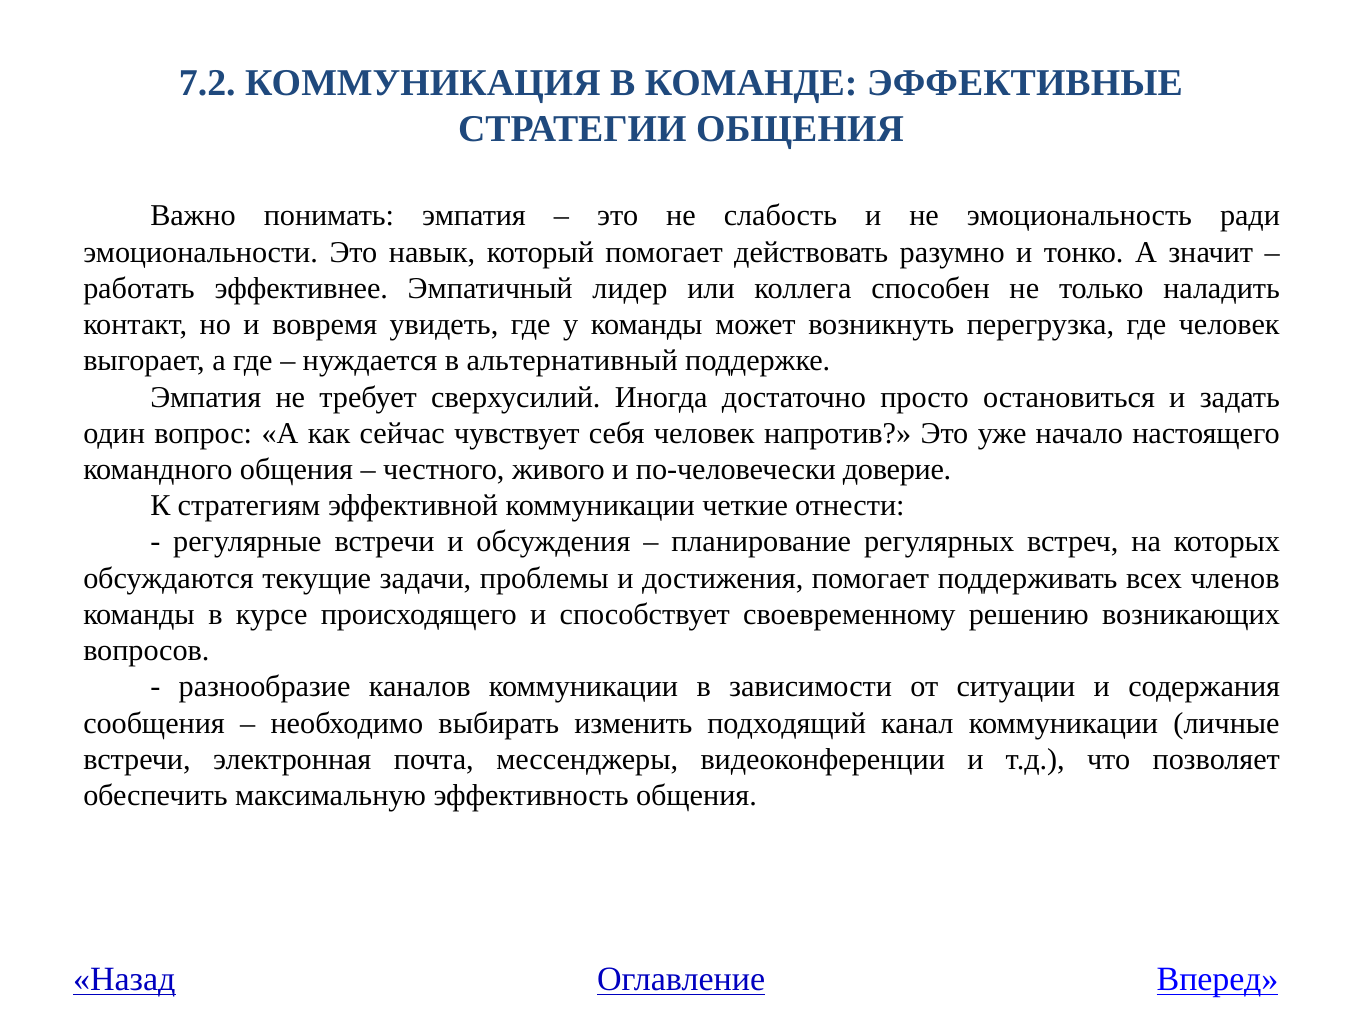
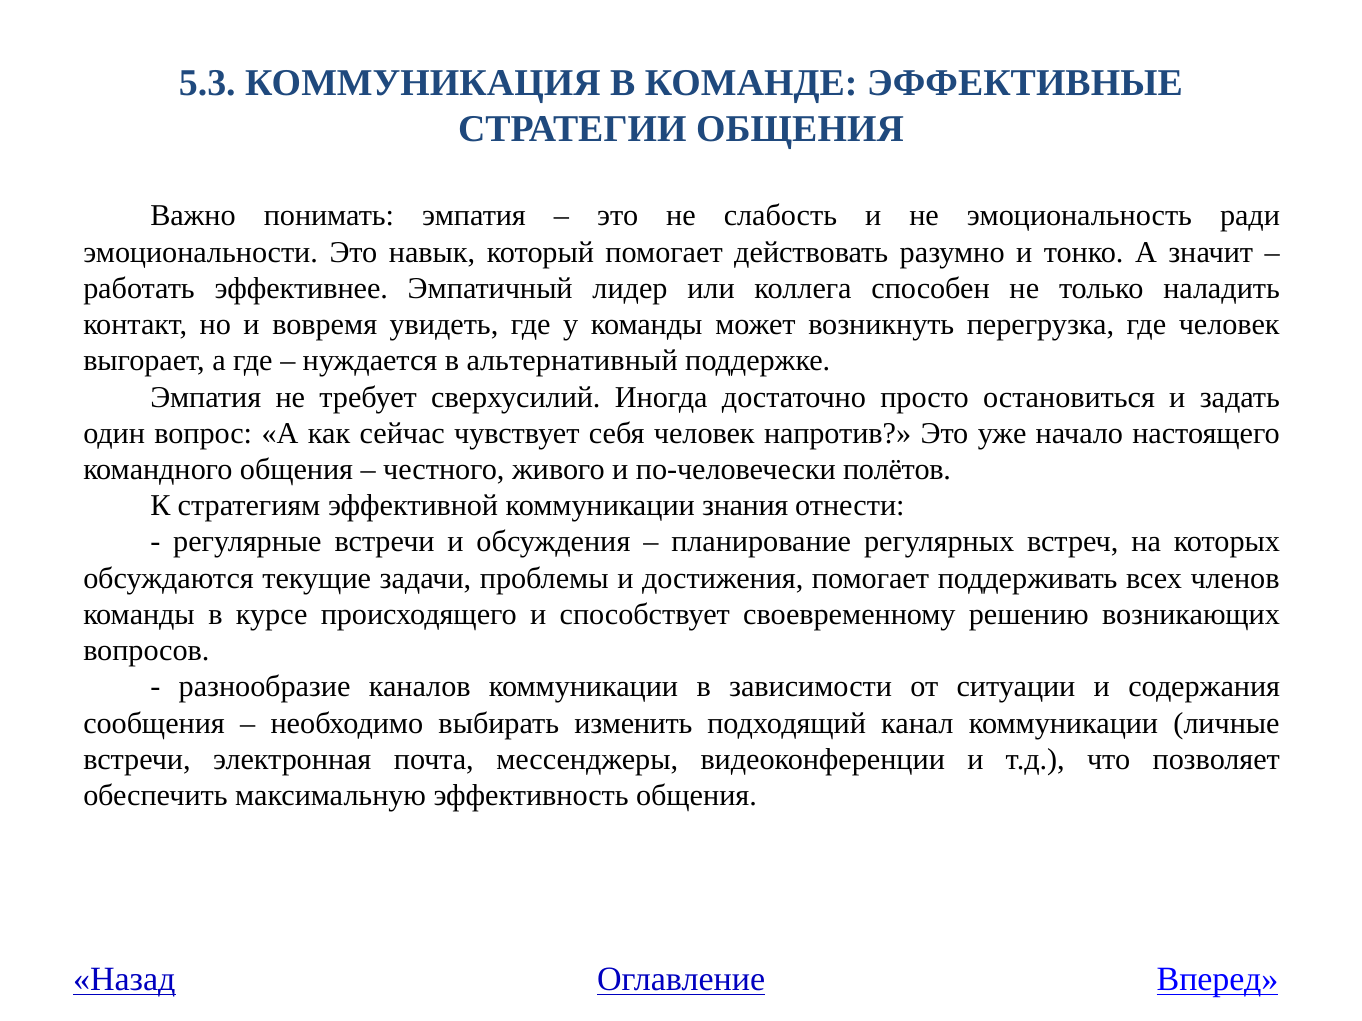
7.2: 7.2 -> 5.3
доверие: доверие -> полётов
четкие: четкие -> знания
